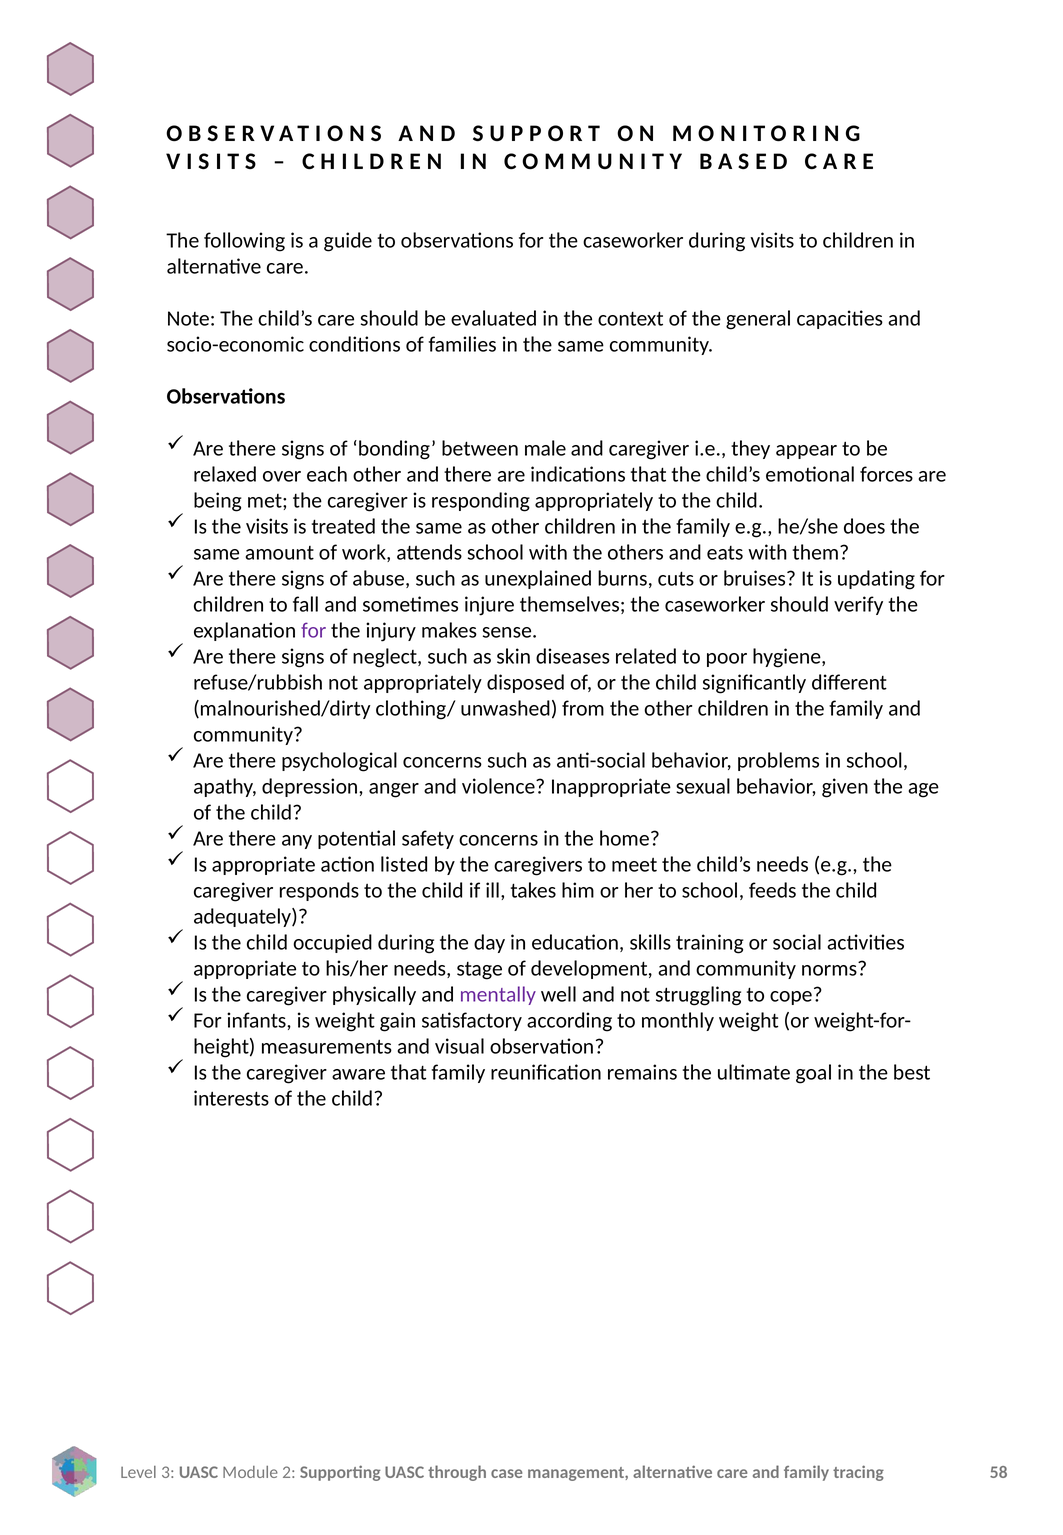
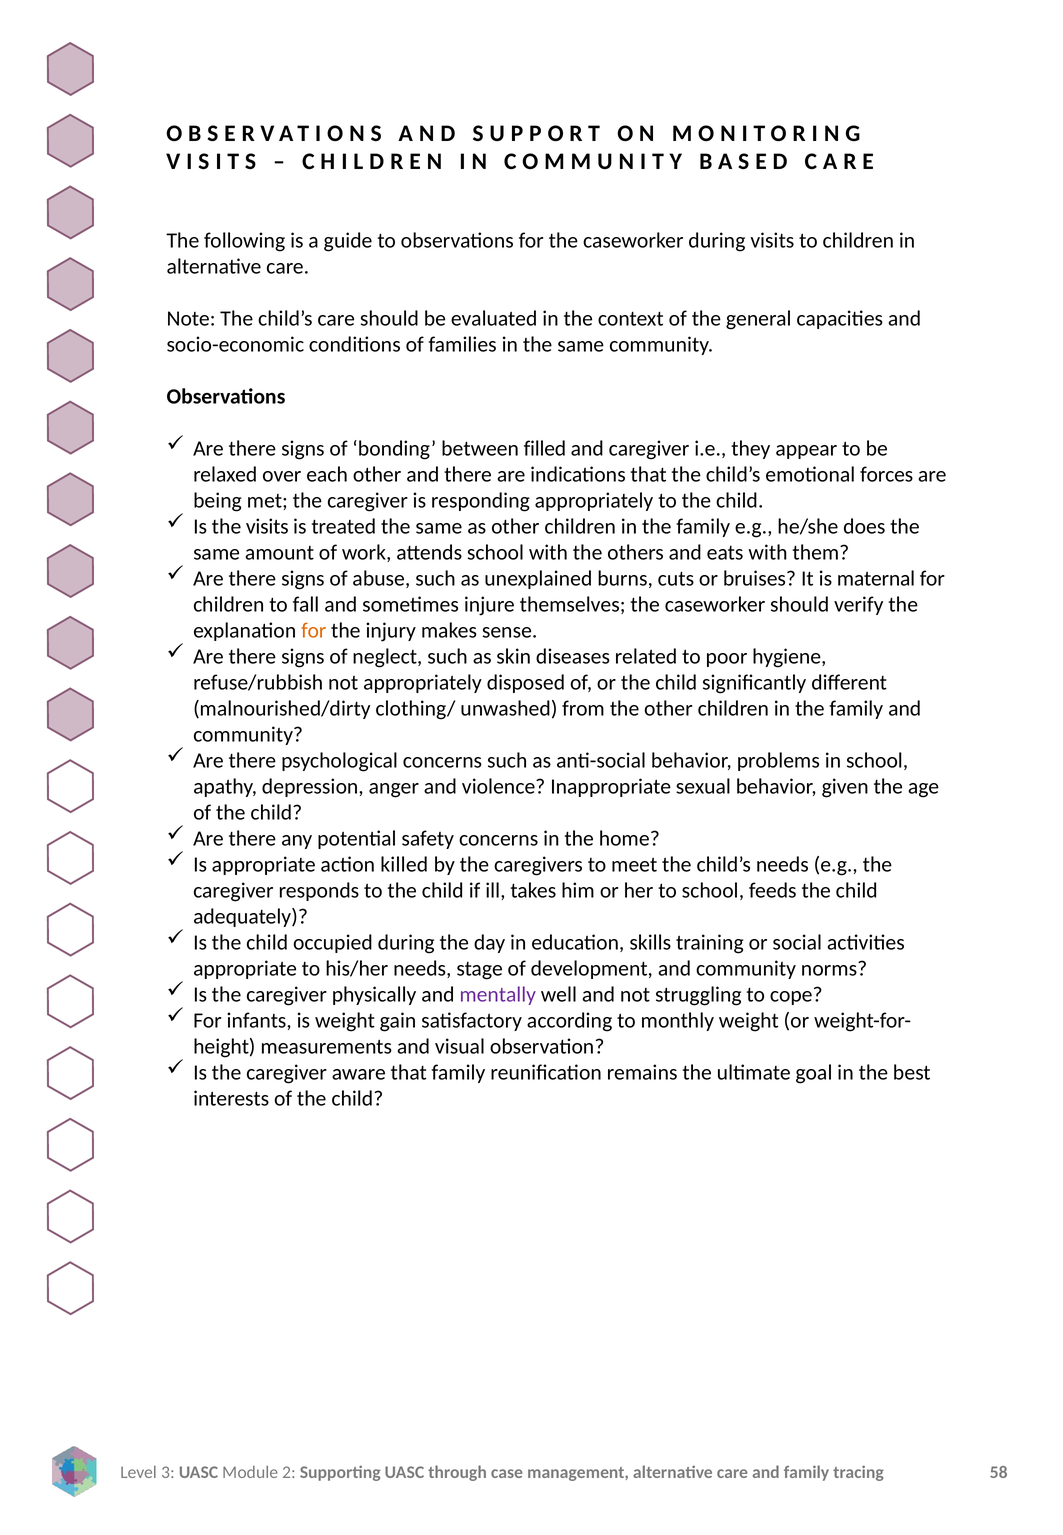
male: male -> filled
updating: updating -> maternal
for at (314, 631) colour: purple -> orange
listed: listed -> killed
